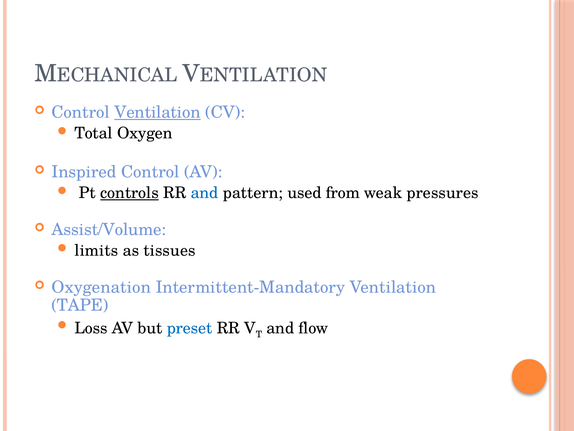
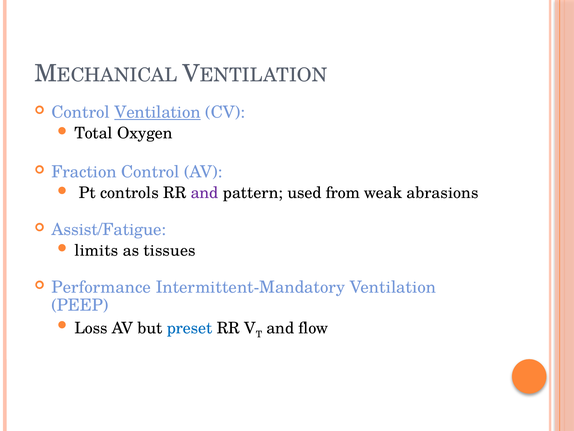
Inspired: Inspired -> Fraction
controls underline: present -> none
and at (205, 193) colour: blue -> purple
pressures: pressures -> abrasions
Assist/Volume: Assist/Volume -> Assist/Fatigue
Oxygenation: Oxygenation -> Performance
TAPE: TAPE -> PEEP
